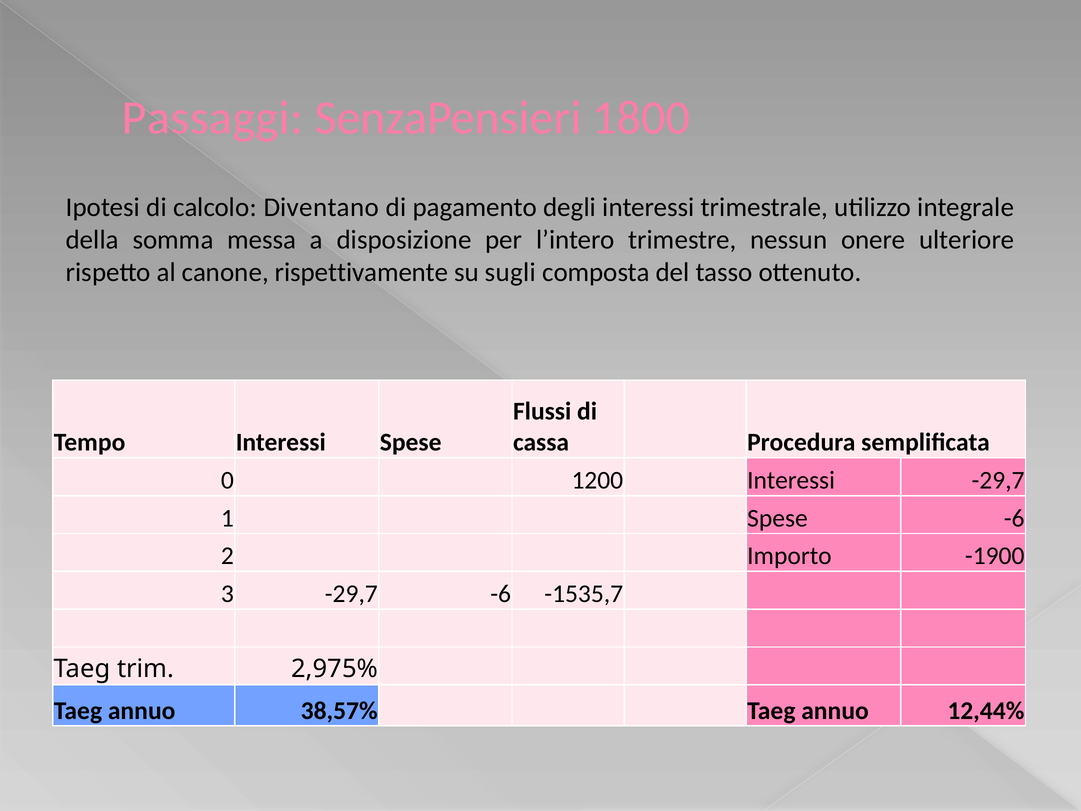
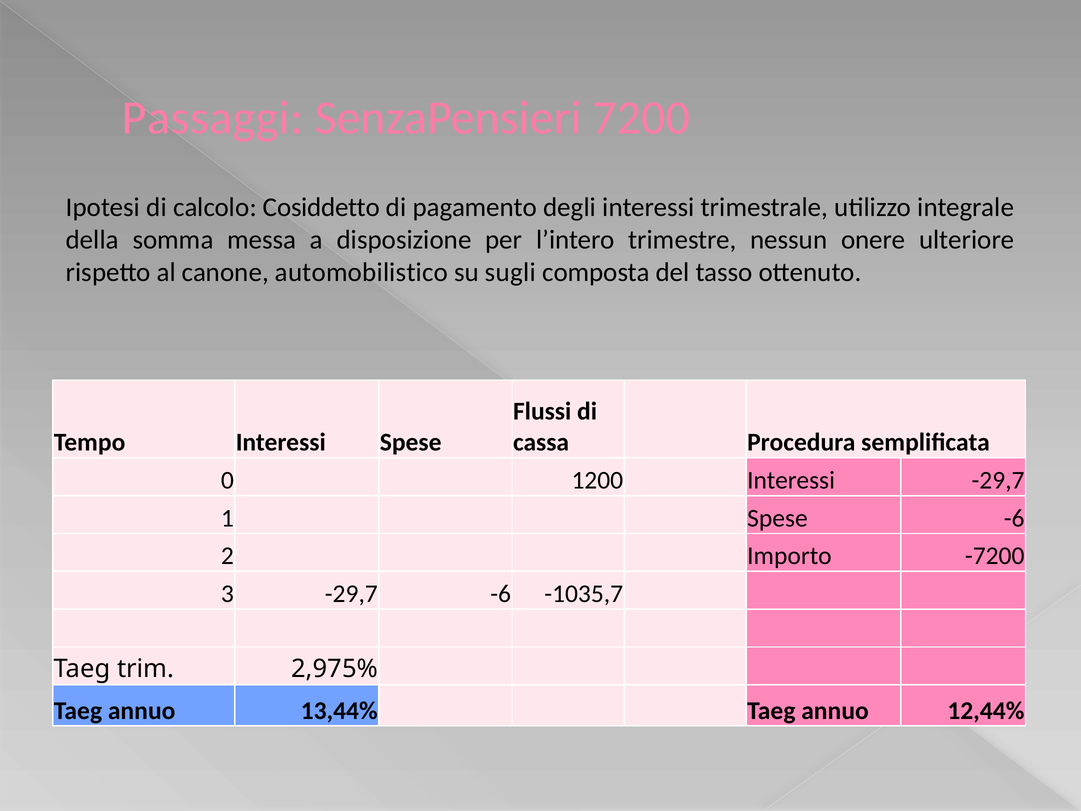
1800: 1800 -> 7200
Diventano: Diventano -> Cosiddetto
rispettivamente: rispettivamente -> automobilistico
-1900: -1900 -> -7200
-1535,7: -1535,7 -> -1035,7
38,57%: 38,57% -> 13,44%
